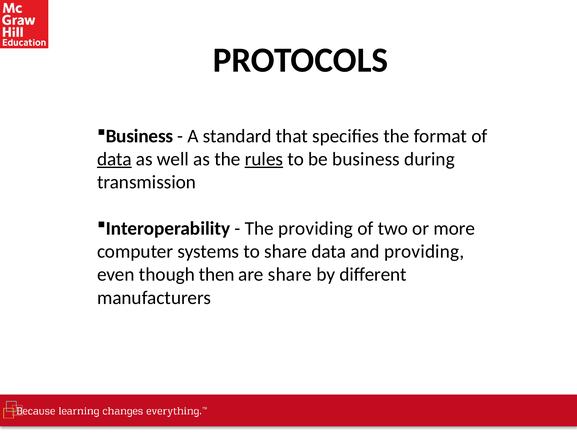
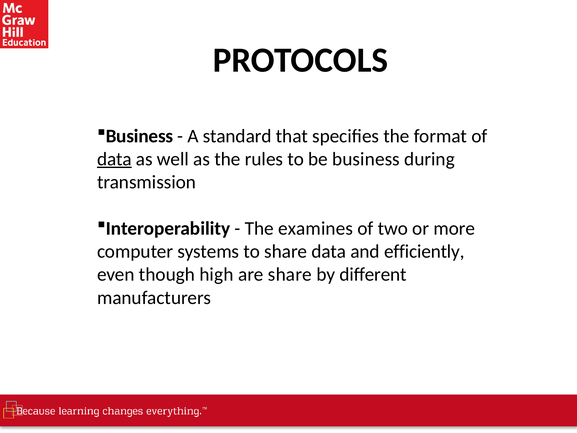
rules underline: present -> none
The providing: providing -> examines
and providing: providing -> efficiently
then: then -> high
